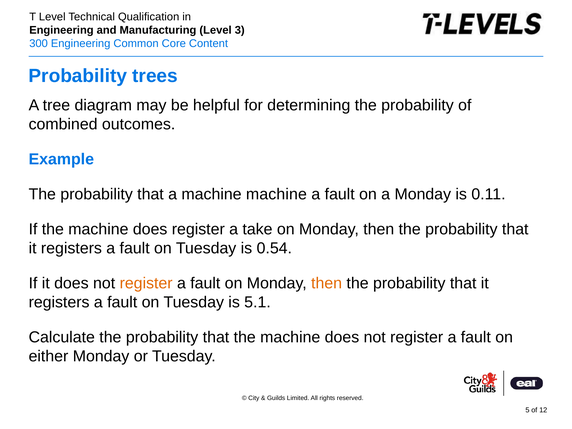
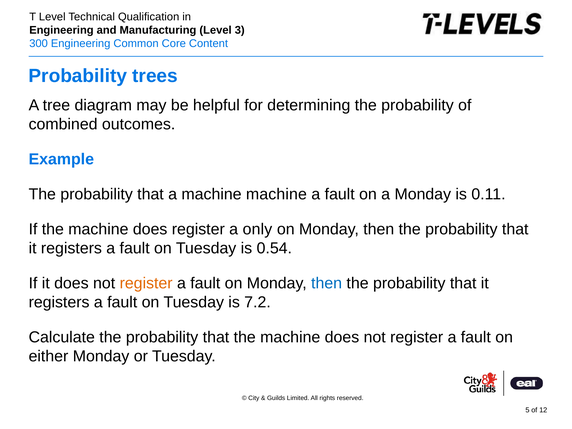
take: take -> only
then at (327, 283) colour: orange -> blue
5.1: 5.1 -> 7.2
